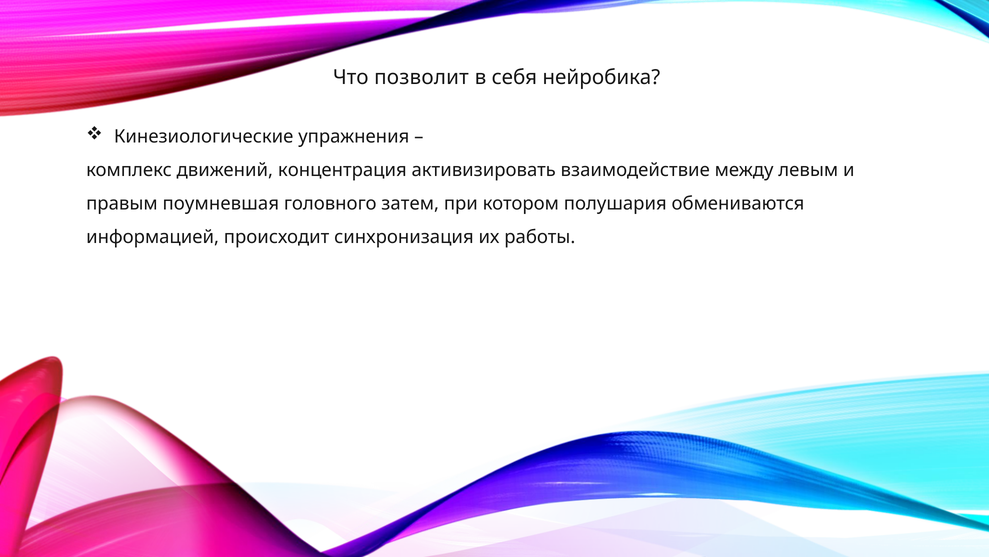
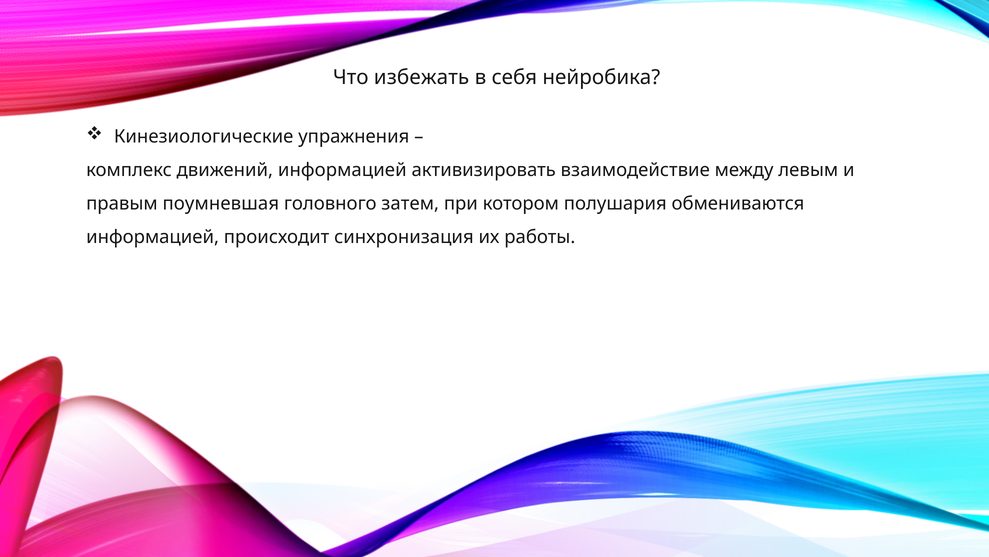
позволит: позволит -> избежать
движений концентрация: концентрация -> информацией
